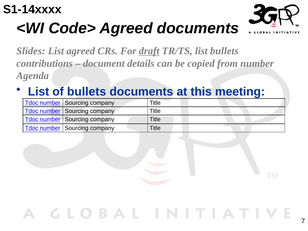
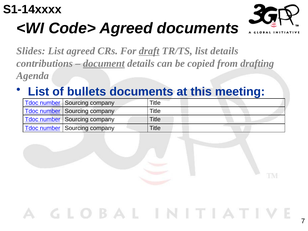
list bullets: bullets -> details
document underline: none -> present
from number: number -> drafting
